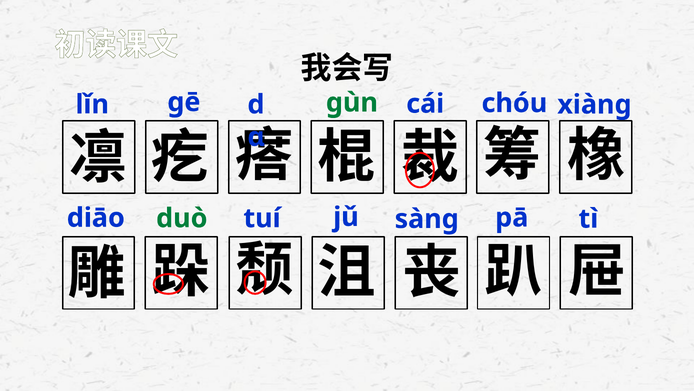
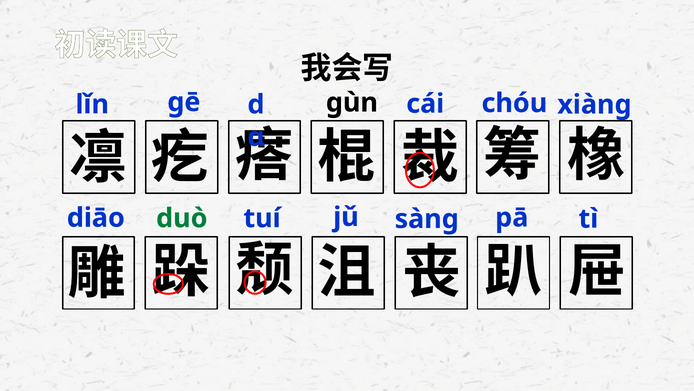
ɡùn colour: green -> black
